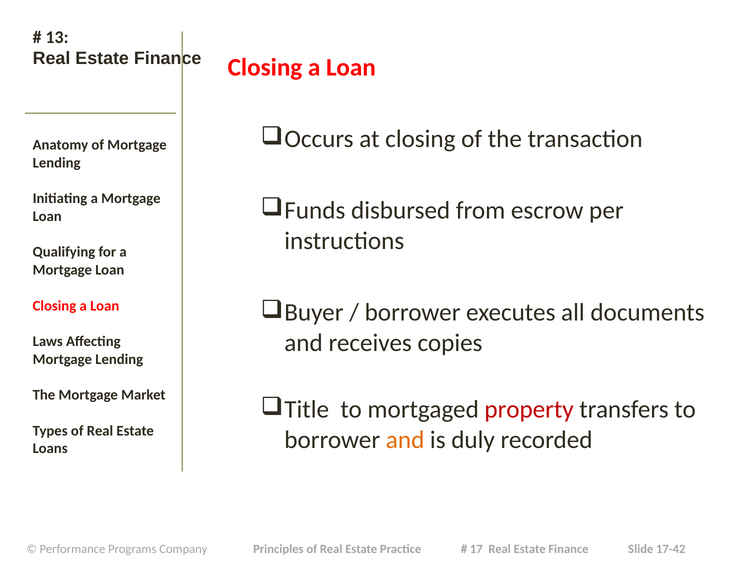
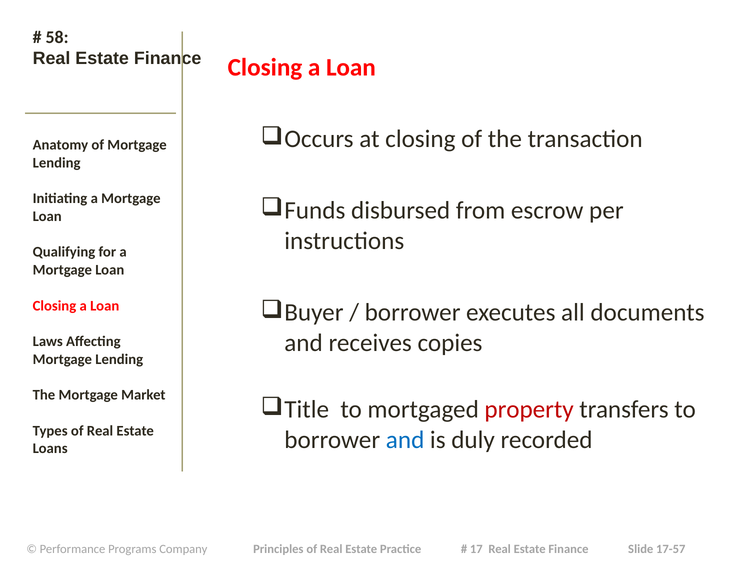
13: 13 -> 58
and at (405, 440) colour: orange -> blue
17-42: 17-42 -> 17-57
